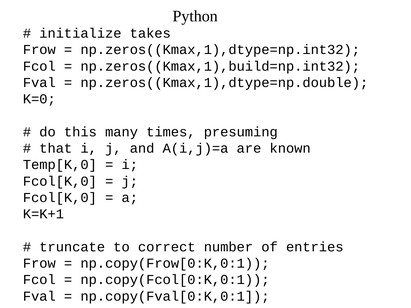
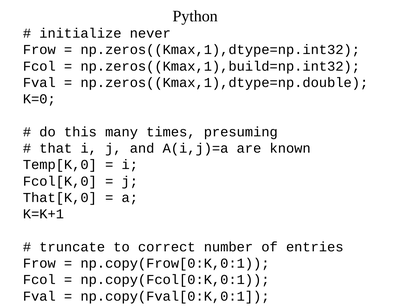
takes: takes -> never
Fcol[K,0 at (60, 198): Fcol[K,0 -> That[K,0
